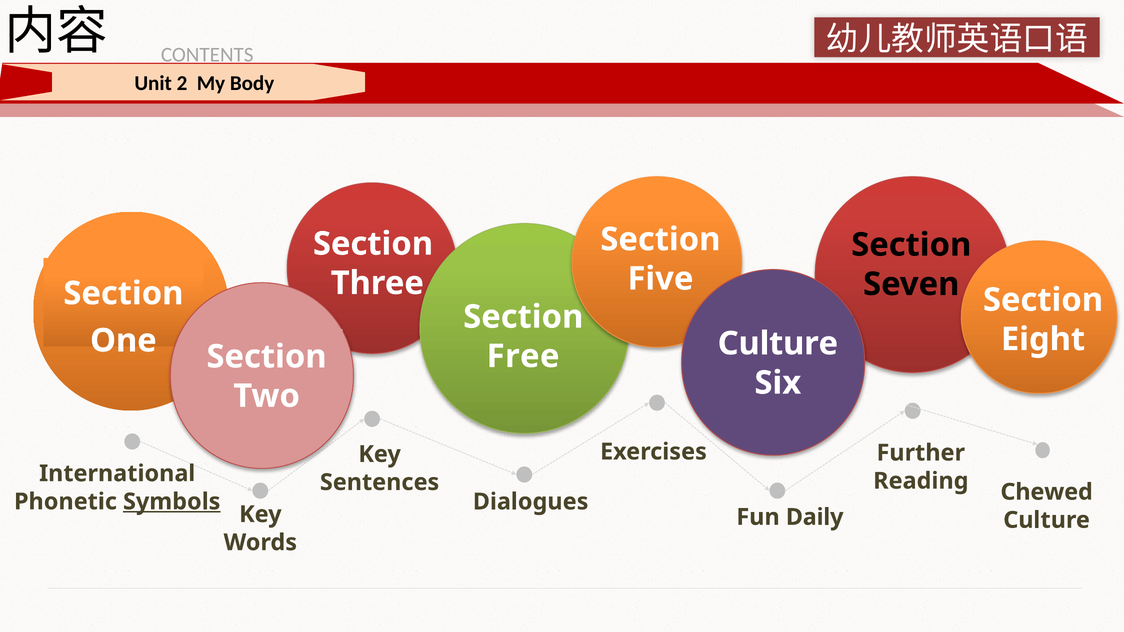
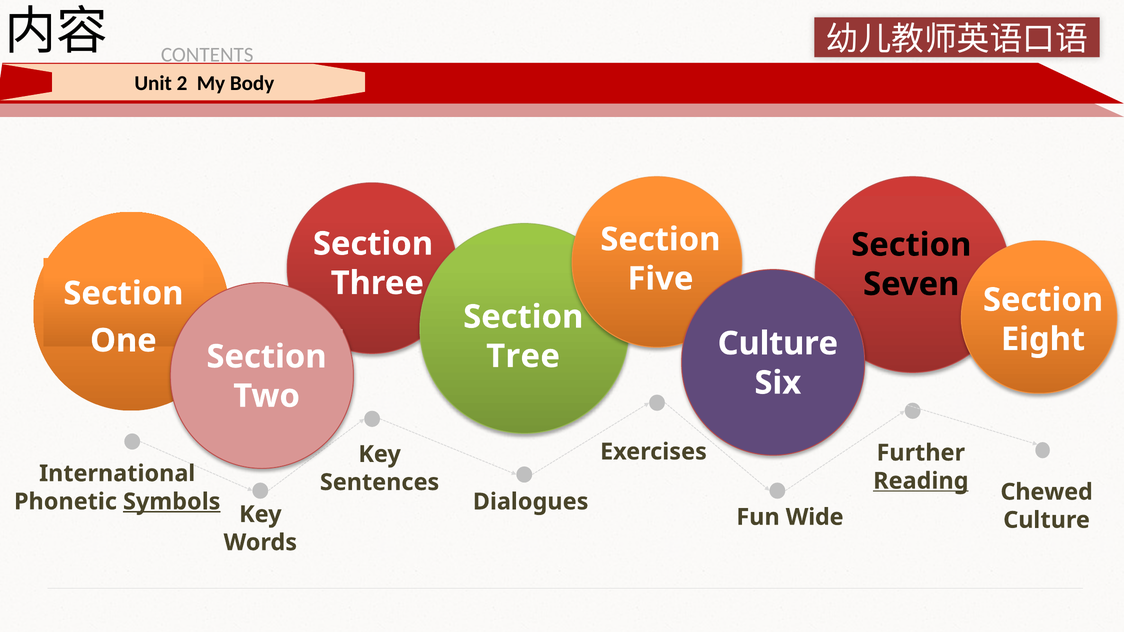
Free: Free -> Tree
Reading underline: none -> present
Daily: Daily -> Wide
